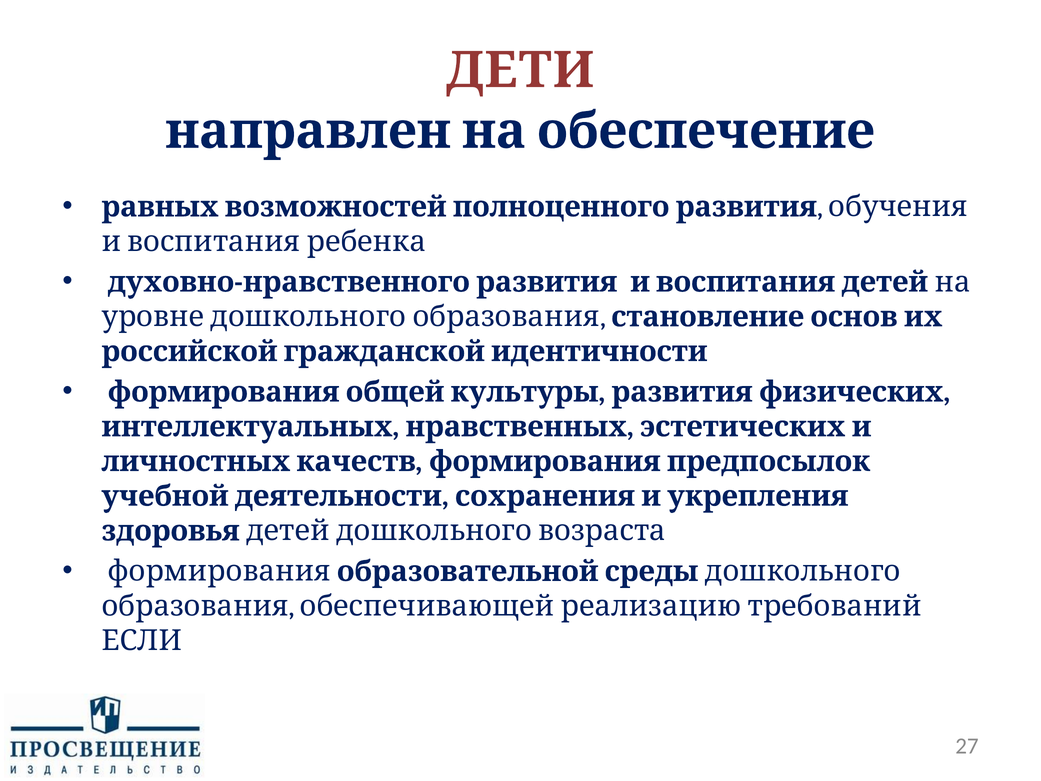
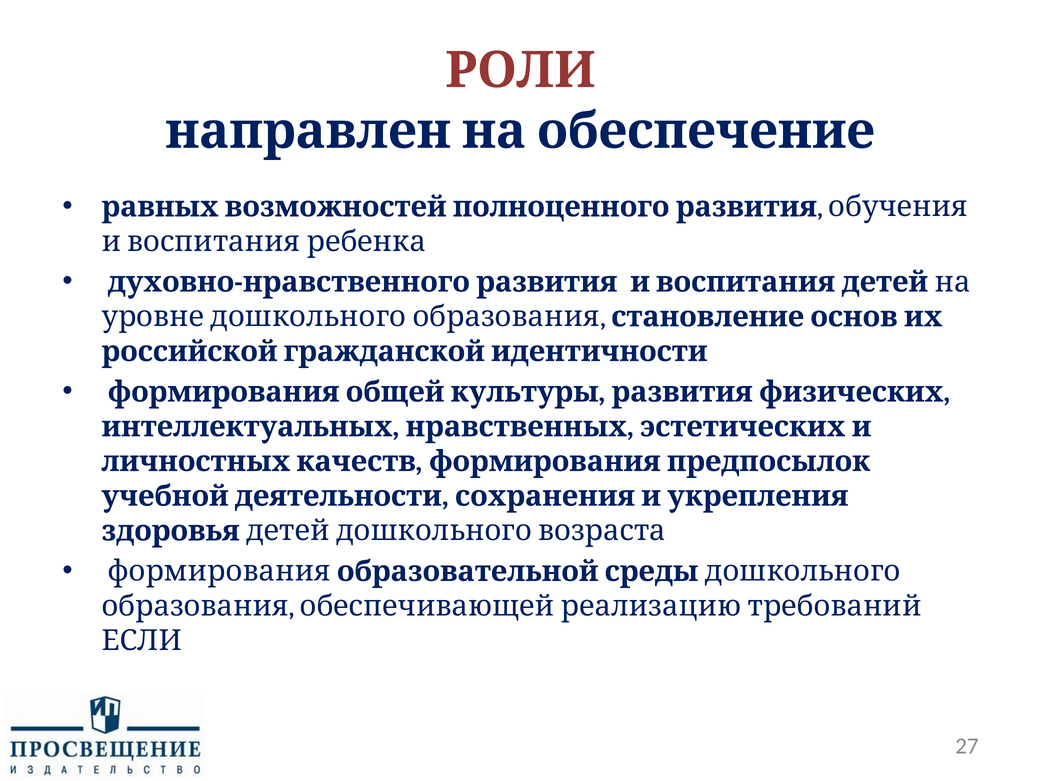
ДЕТИ: ДЕТИ -> РОЛИ
